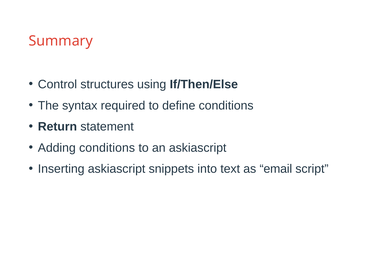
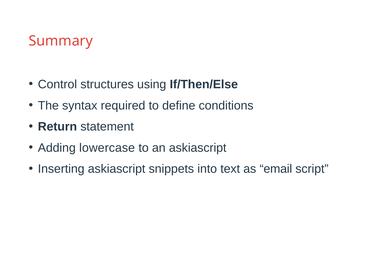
Adding conditions: conditions -> lowercase
